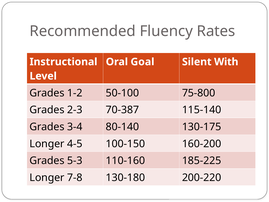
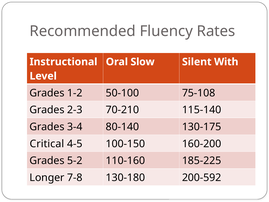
Goal: Goal -> Slow
75-800: 75-800 -> 75-108
70-387: 70-387 -> 70-210
Longer at (47, 144): Longer -> Critical
5-3: 5-3 -> 5-2
200-220: 200-220 -> 200-592
